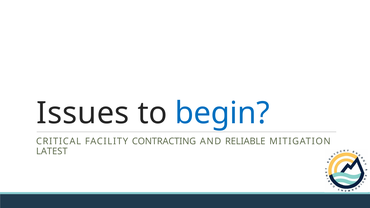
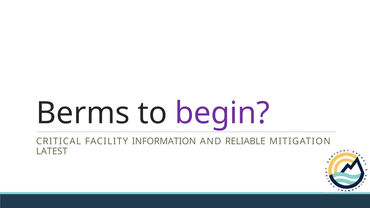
Issues: Issues -> Berms
begin colour: blue -> purple
CONTRACTING: CONTRACTING -> INFORMATION
